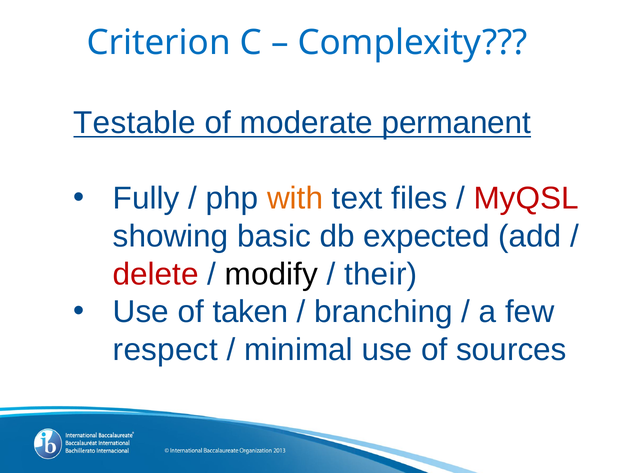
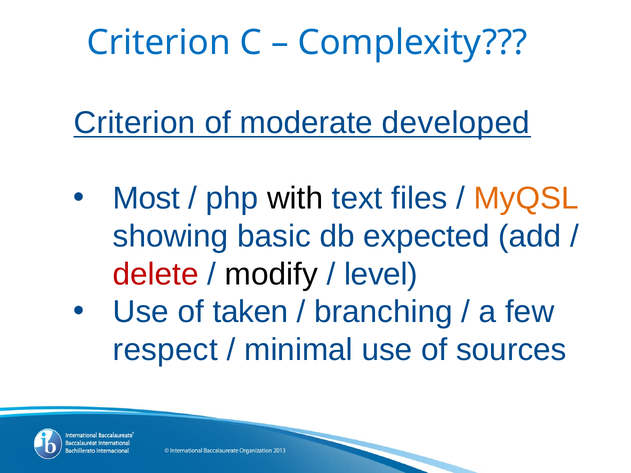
Testable at (135, 123): Testable -> Criterion
permanent: permanent -> developed
Fully: Fully -> Most
with colour: orange -> black
MyQSL colour: red -> orange
their: their -> level
